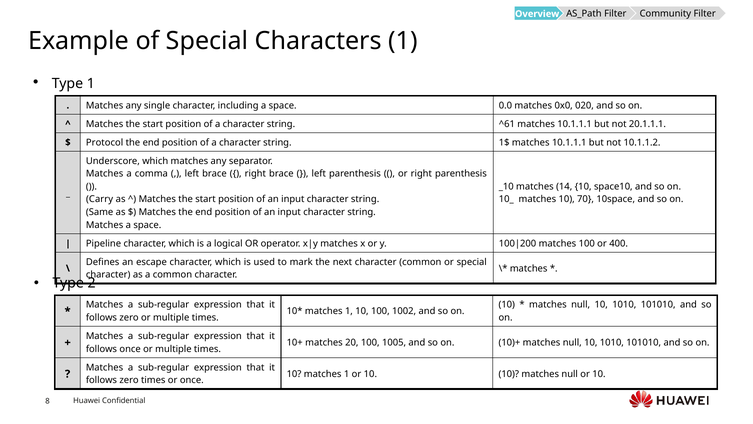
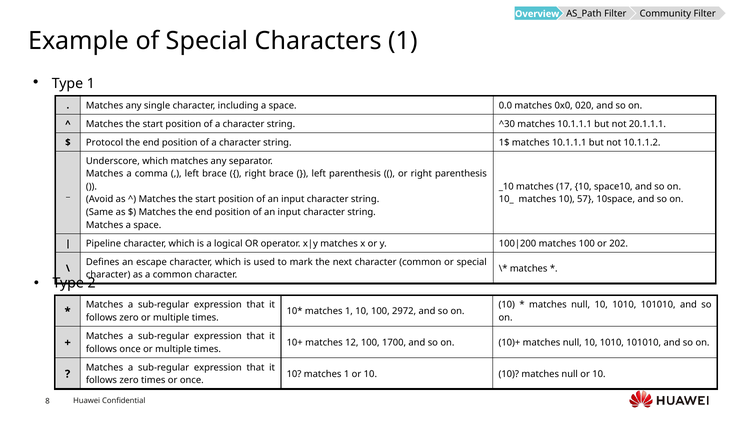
^61: ^61 -> ^30
14: 14 -> 17
Carry: Carry -> Avoid
70: 70 -> 57
400: 400 -> 202
1002: 1002 -> 2972
20: 20 -> 12
1005: 1005 -> 1700
